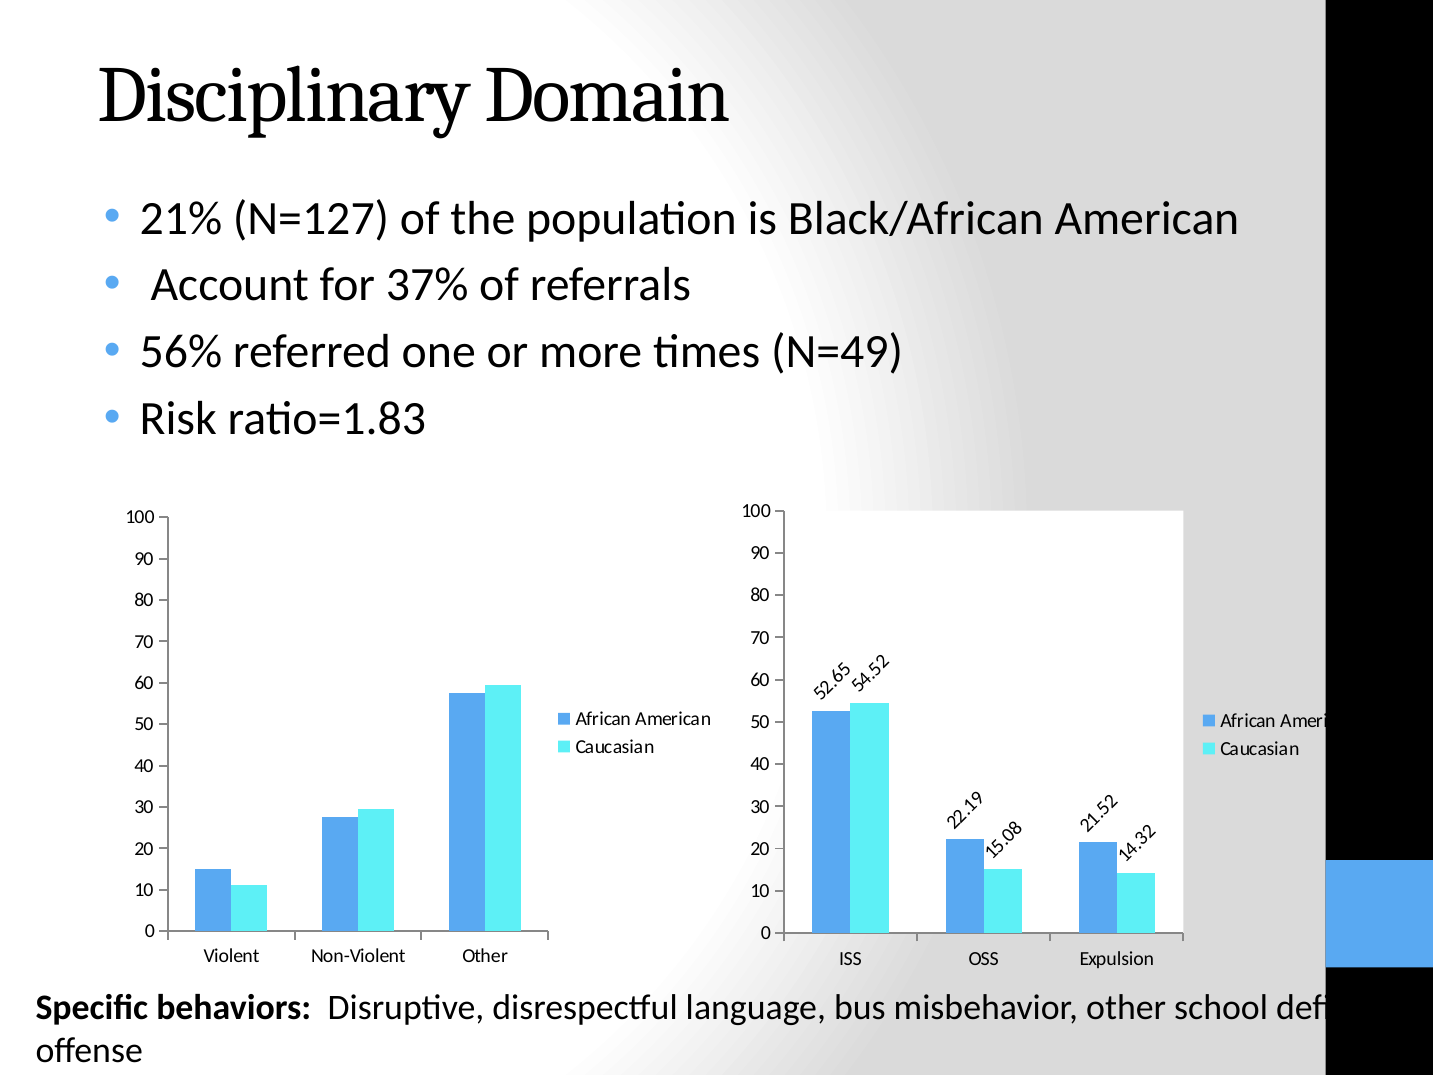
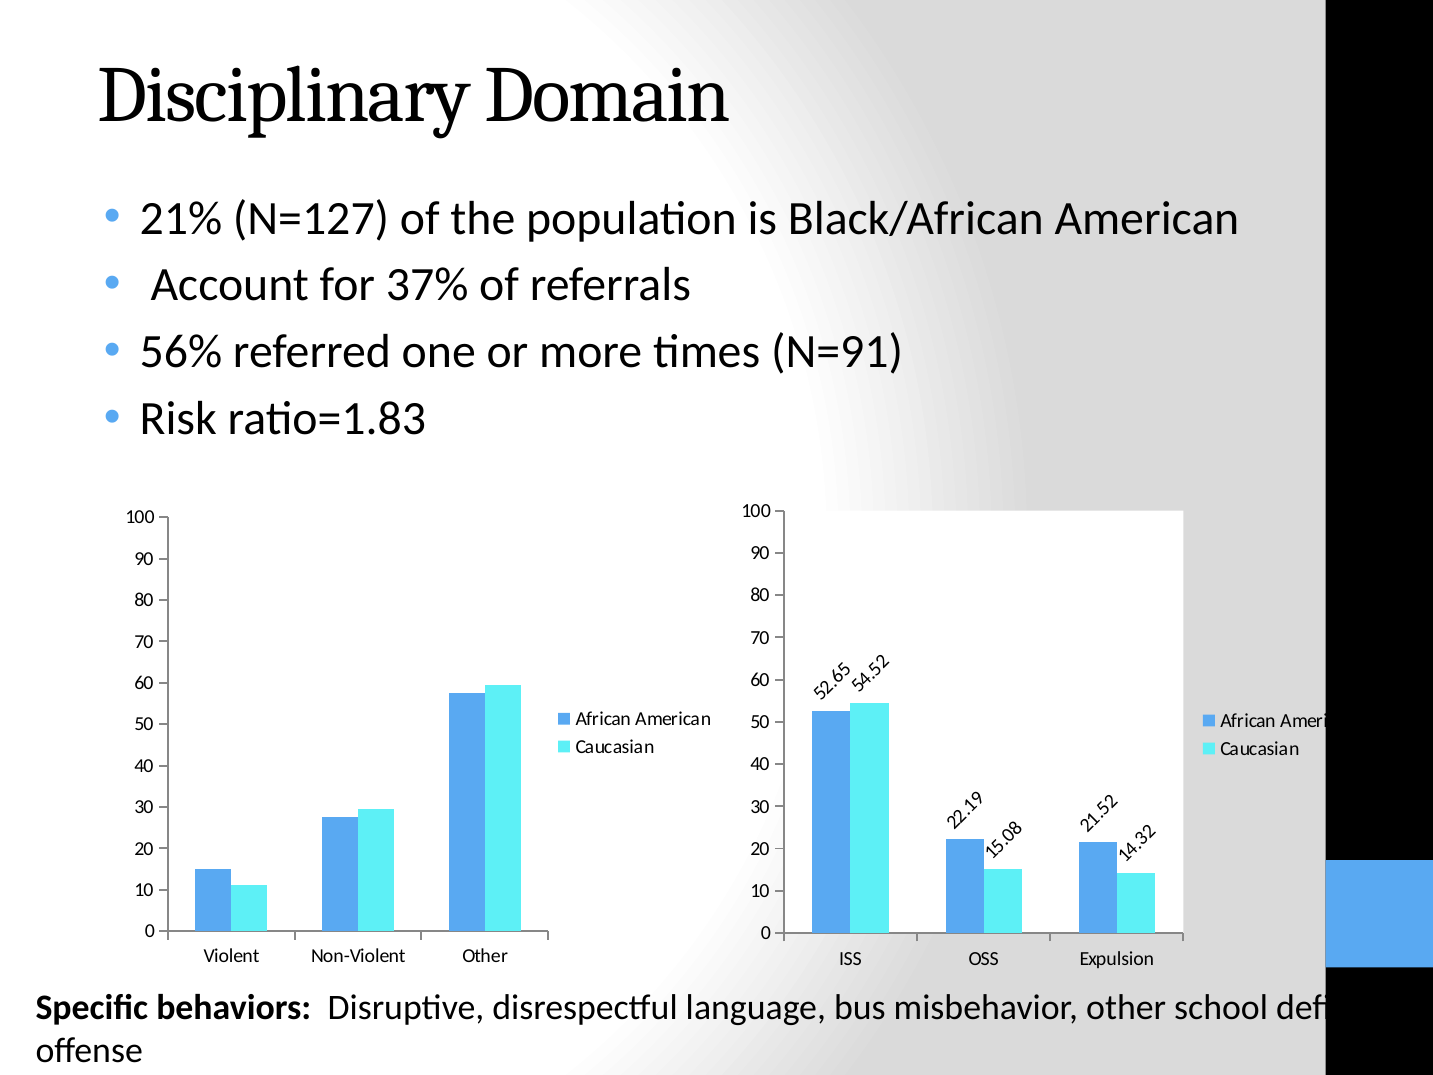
N=49: N=49 -> N=91
